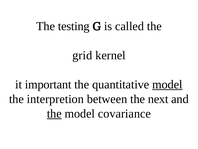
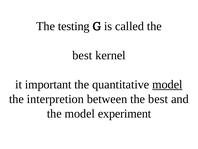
grid at (82, 55): grid -> best
between the next: next -> best
the at (54, 113) underline: present -> none
covariance: covariance -> experiment
